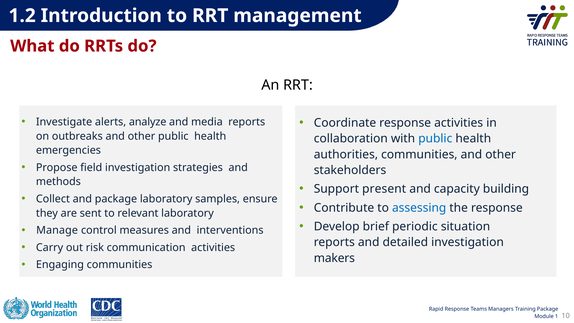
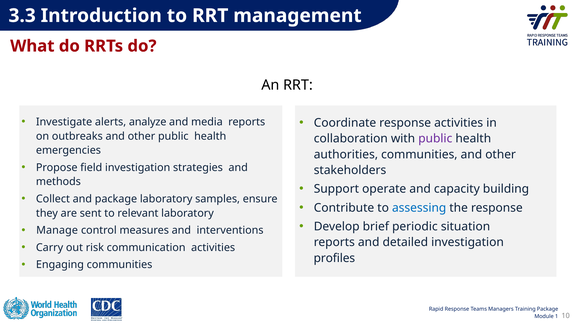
1.2: 1.2 -> 3.3
public at (435, 139) colour: blue -> purple
present: present -> operate
makers: makers -> profiles
